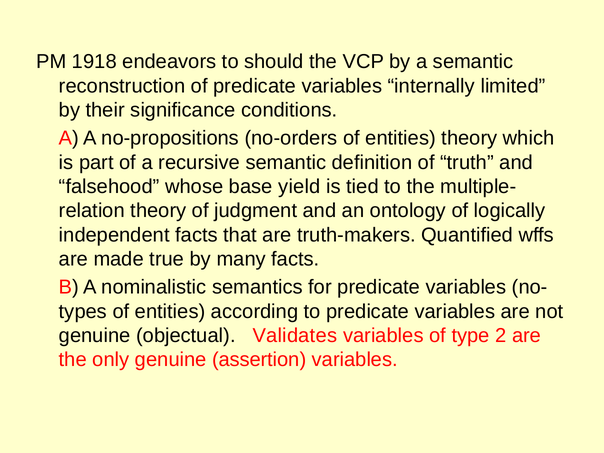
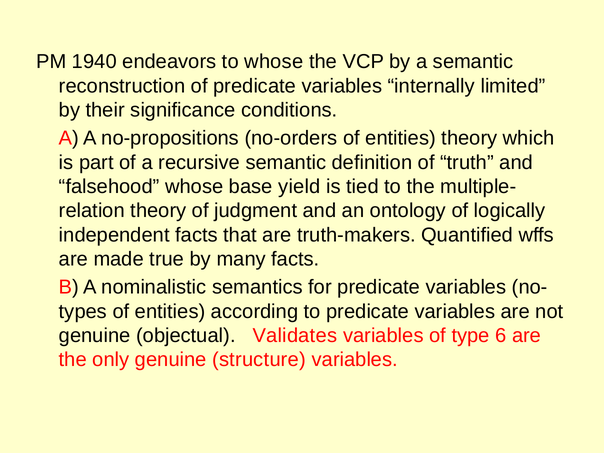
1918: 1918 -> 1940
to should: should -> whose
2: 2 -> 6
assertion: assertion -> structure
